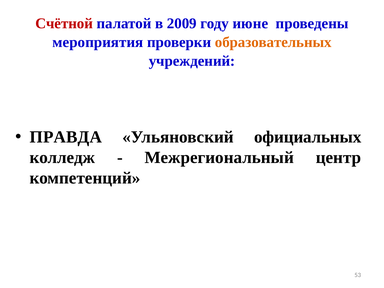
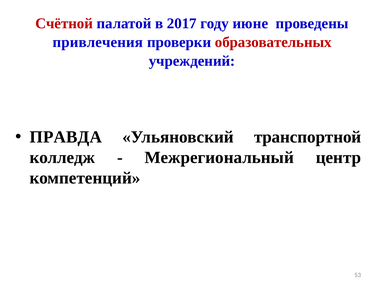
2009: 2009 -> 2017
мероприятия: мероприятия -> привлечения
образовательных colour: orange -> red
официальных: официальных -> транспортной
